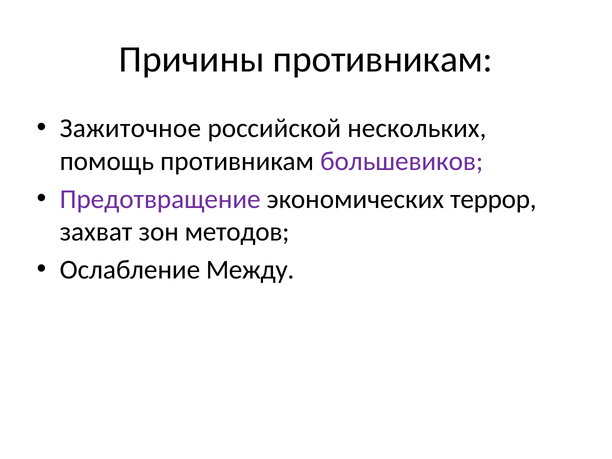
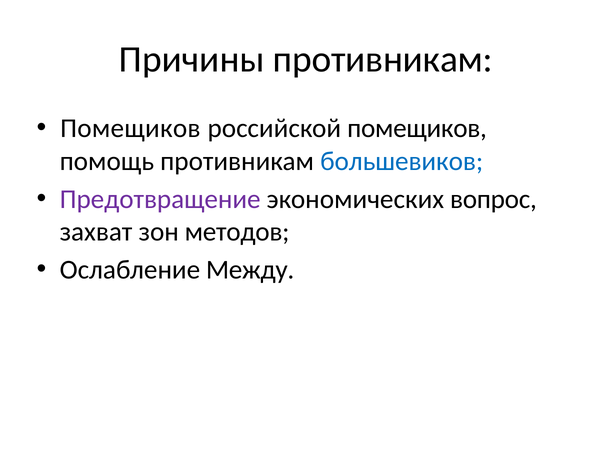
Зажиточное at (130, 128): Зажиточное -> Помещиков
российской нескольких: нескольких -> помещиков
большевиков colour: purple -> blue
террор: террор -> вопрос
